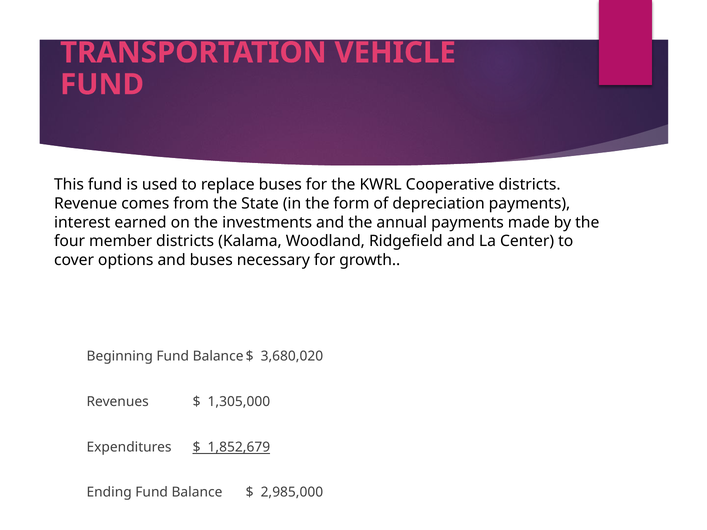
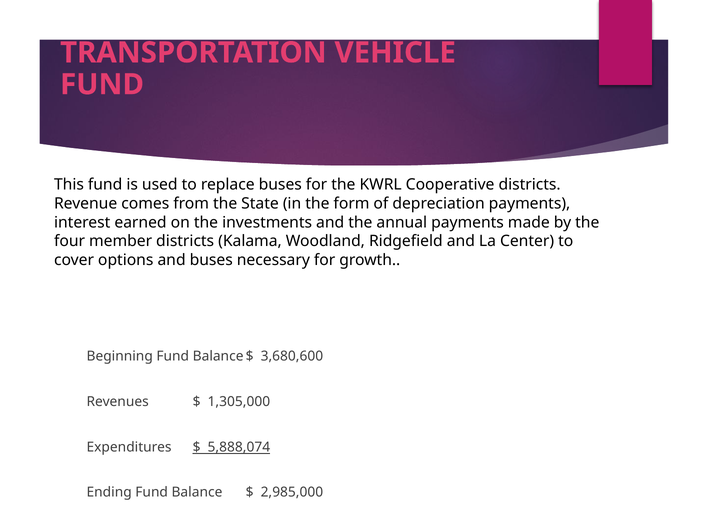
3,680,020: 3,680,020 -> 3,680,600
1,852,679: 1,852,679 -> 5,888,074
